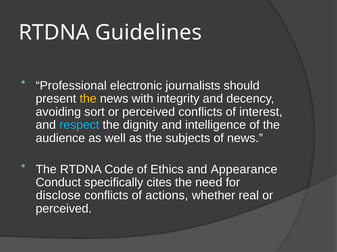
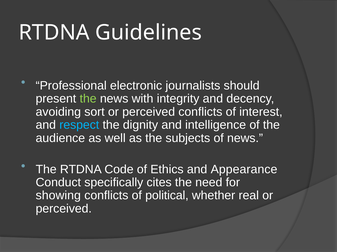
the at (88, 99) colour: yellow -> light green
disclose: disclose -> showing
actions: actions -> political
